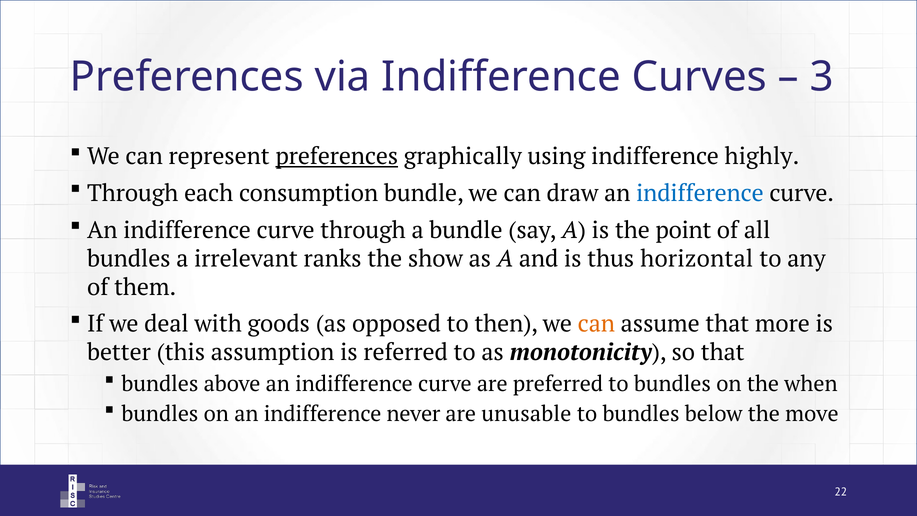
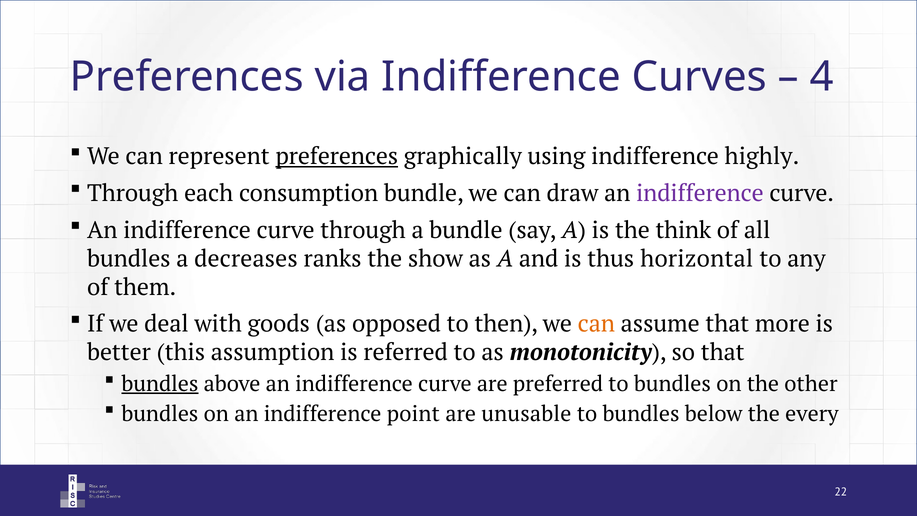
3: 3 -> 4
indifference at (700, 193) colour: blue -> purple
point: point -> think
irrelevant: irrelevant -> decreases
bundles at (160, 384) underline: none -> present
when: when -> other
never: never -> point
move: move -> every
